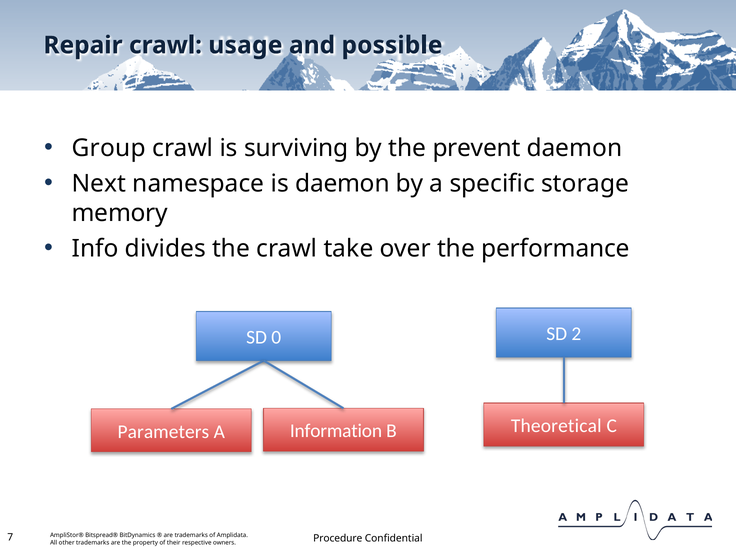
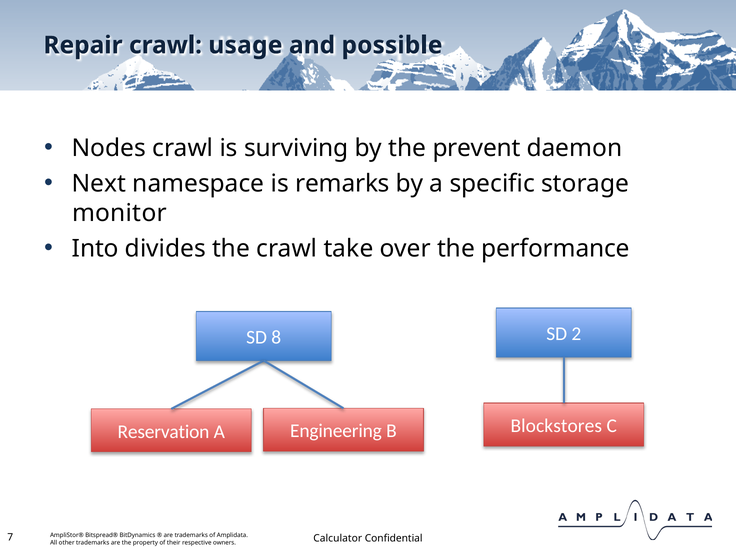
Group: Group -> Nodes
is daemon: daemon -> remarks
memory: memory -> monitor
Info: Info -> Into
0: 0 -> 8
Parameters: Parameters -> Reservation
Information: Information -> Engineering
Theoretical: Theoretical -> Blockstores
Procedure: Procedure -> Calculator
